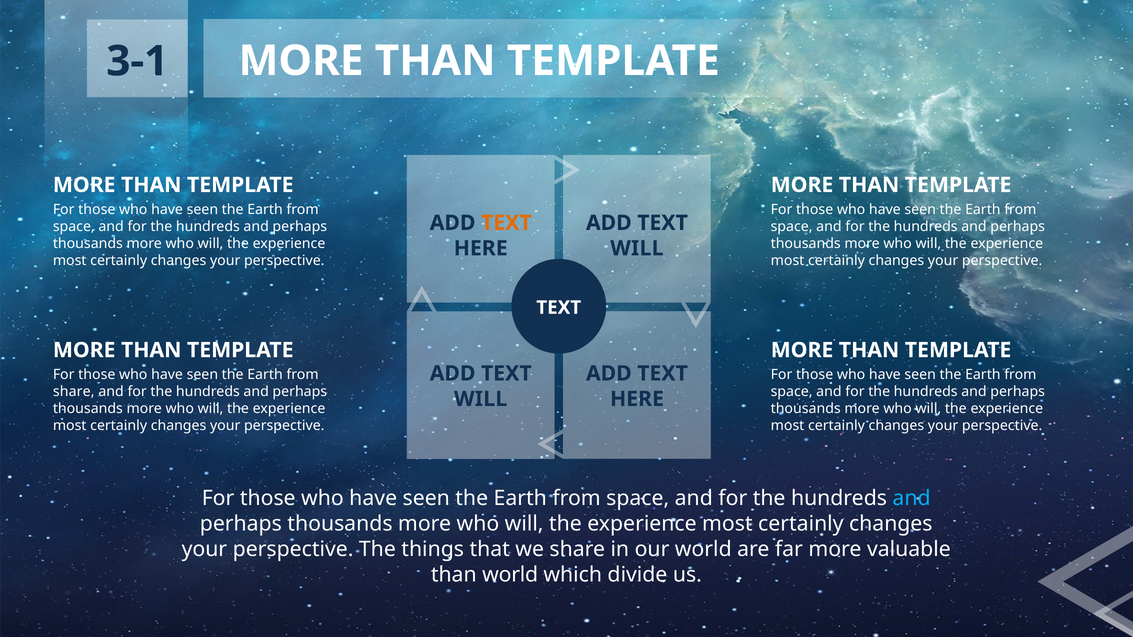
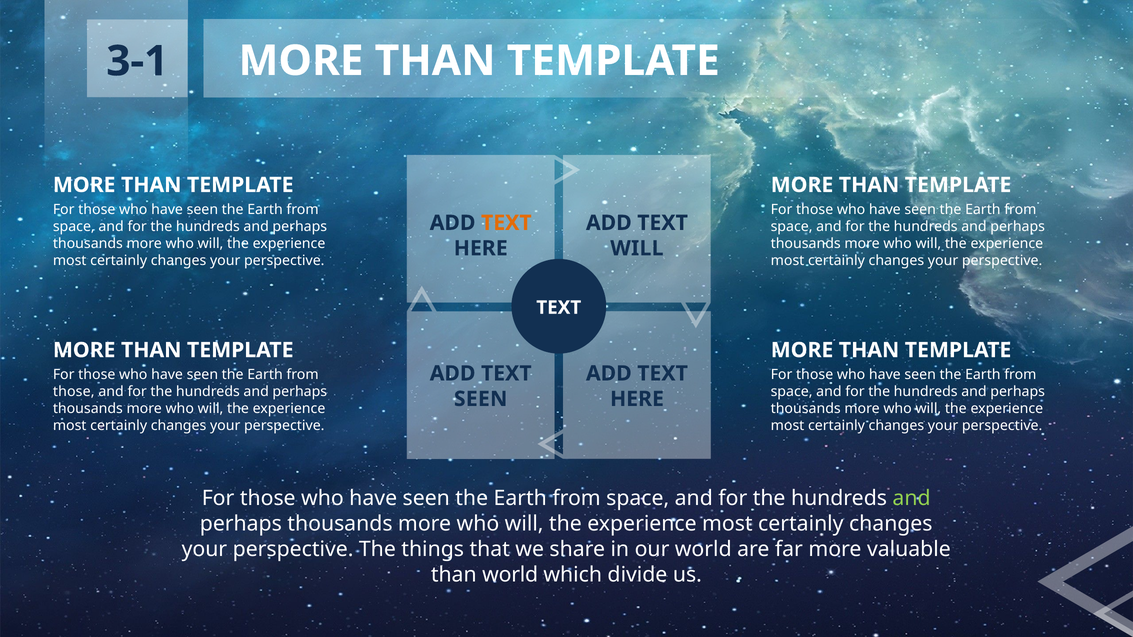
share at (74, 392): share -> those
WILL at (481, 399): WILL -> SEEN
and at (912, 499) colour: light blue -> light green
